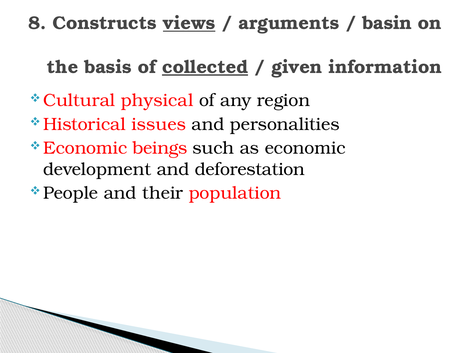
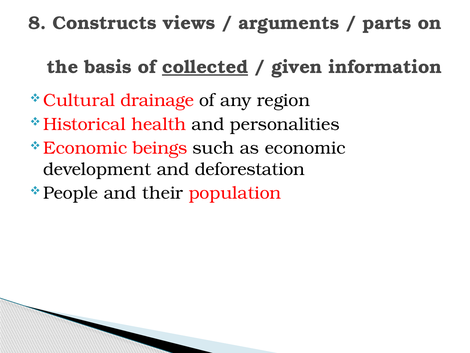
views underline: present -> none
basin: basin -> parts
physical: physical -> drainage
issues: issues -> health
